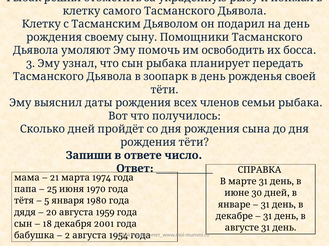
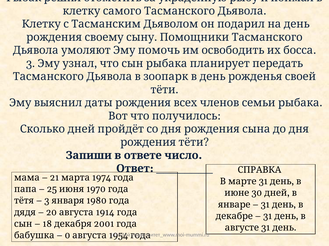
5 at (47, 201): 5 -> 3
1959: 1959 -> 1914
2: 2 -> 0
